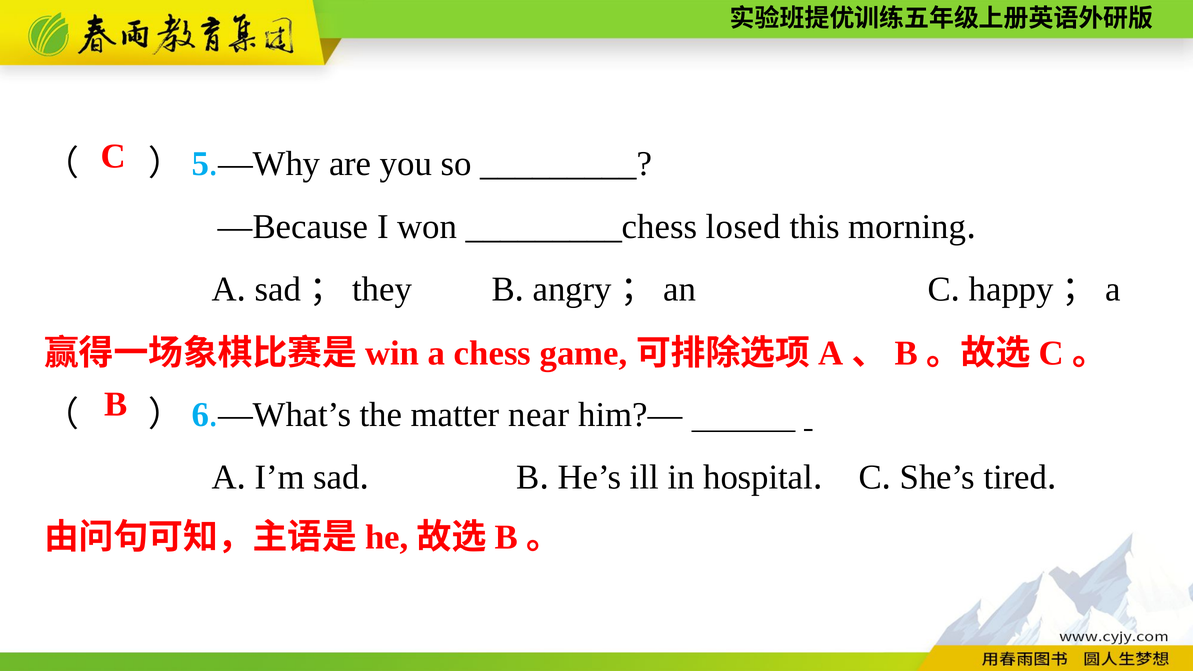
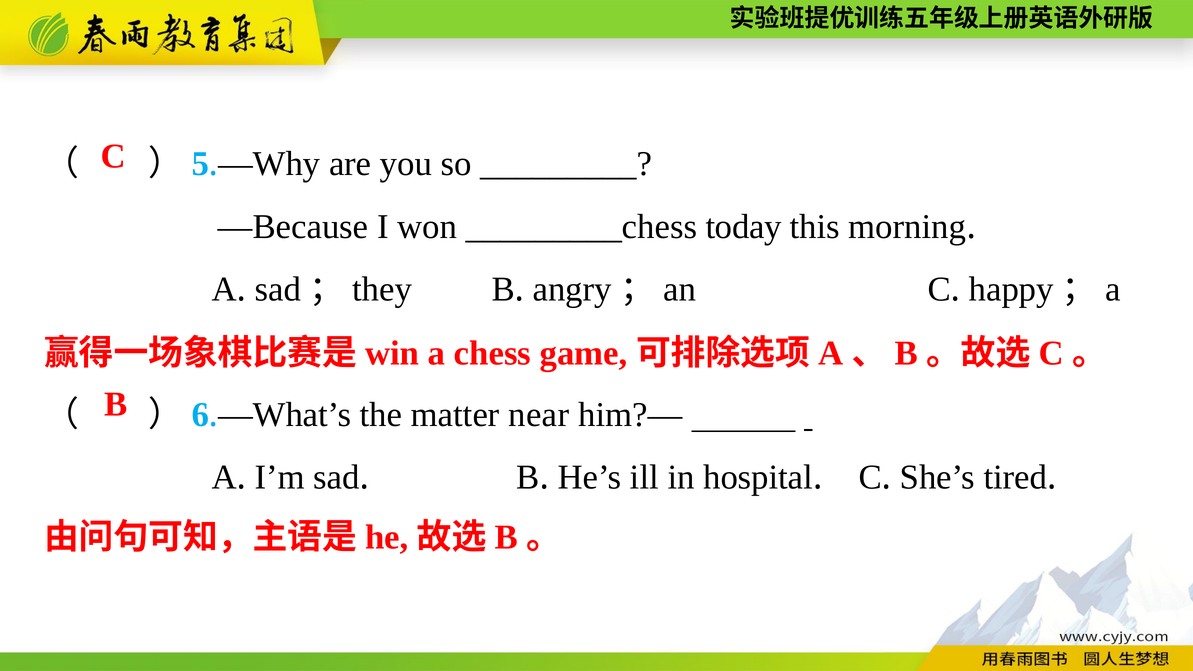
losed: losed -> today
